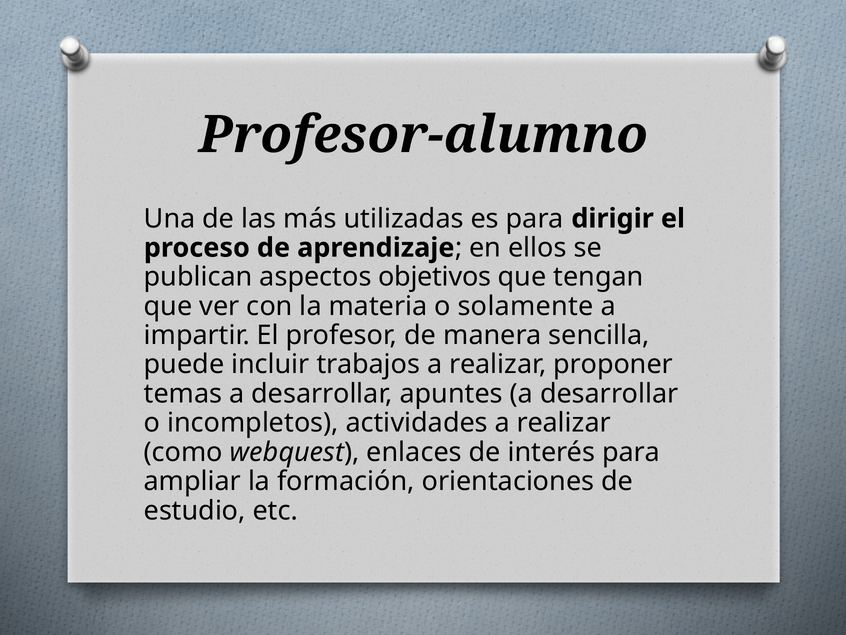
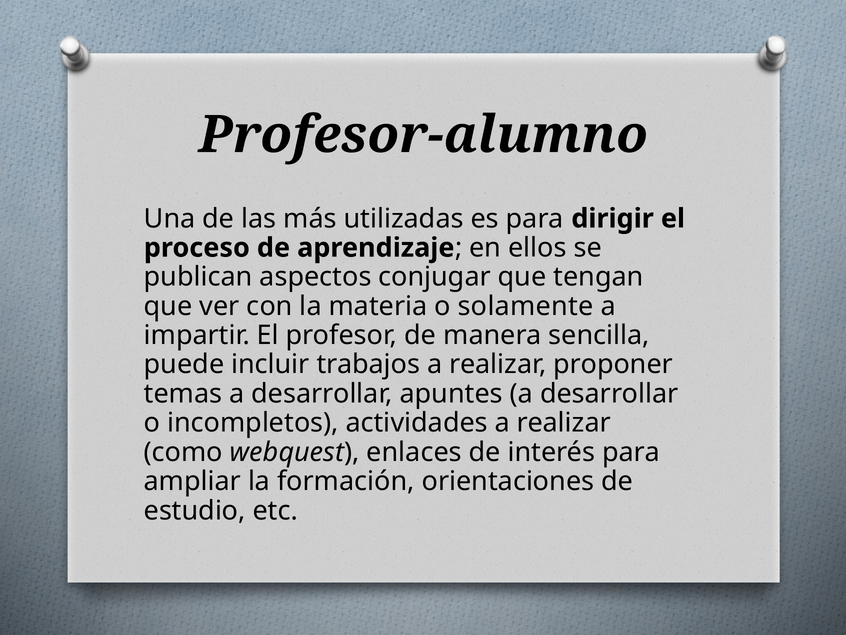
objetivos: objetivos -> conjugar
